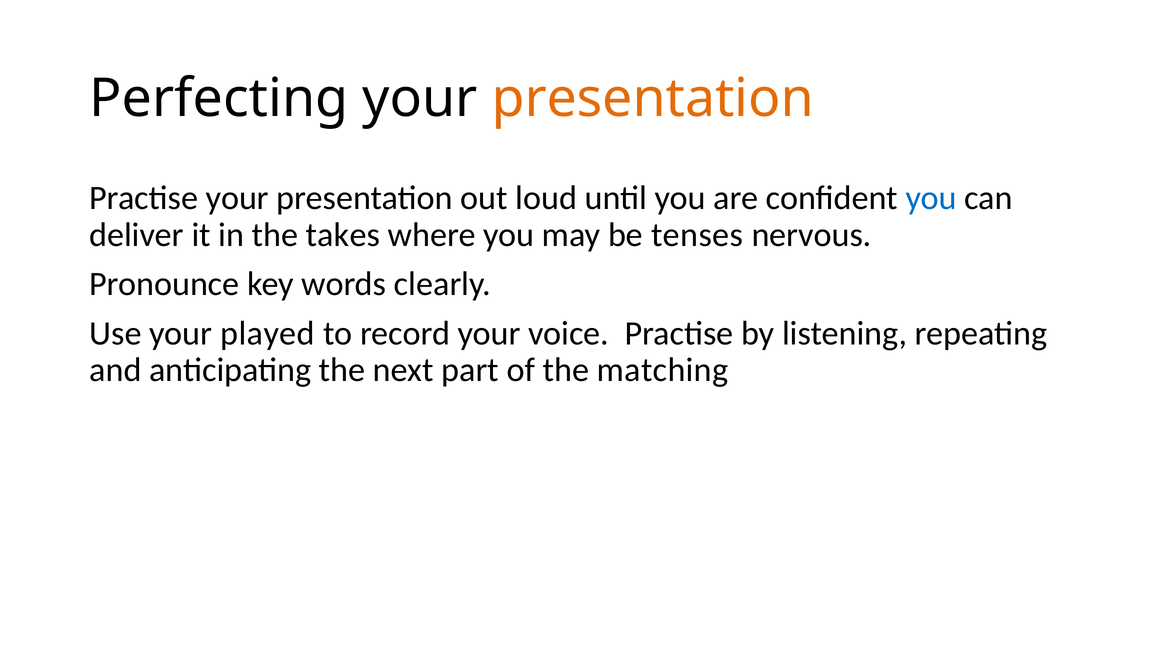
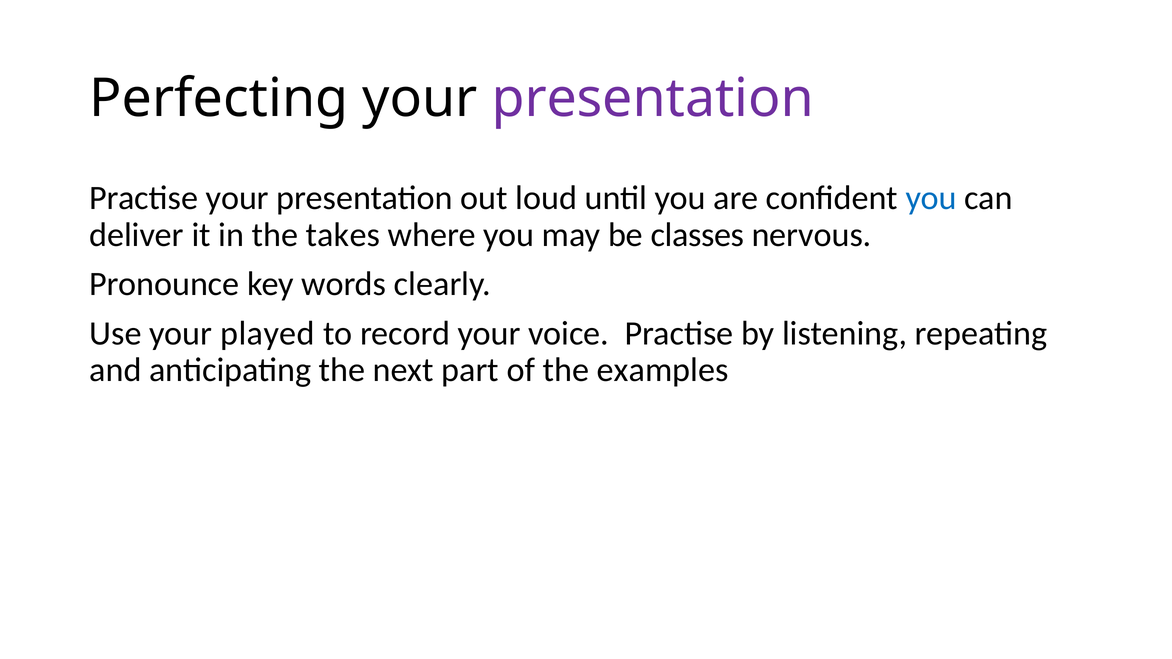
presentation at (653, 98) colour: orange -> purple
tenses: tenses -> classes
matching: matching -> examples
